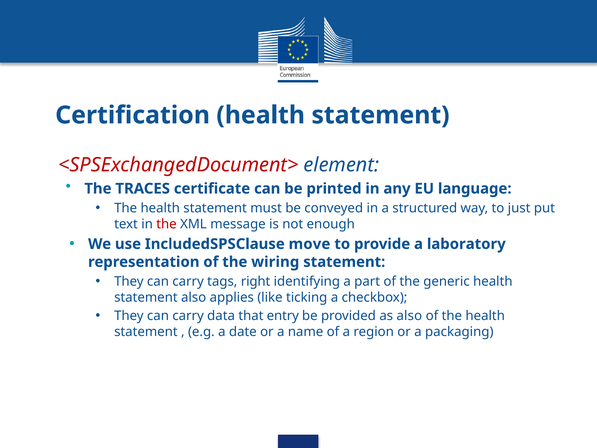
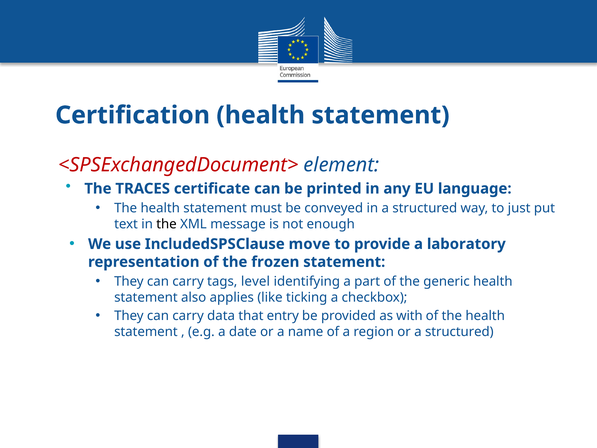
the at (167, 224) colour: red -> black
wiring: wiring -> frozen
right: right -> level
as also: also -> with
or a packaging: packaging -> structured
